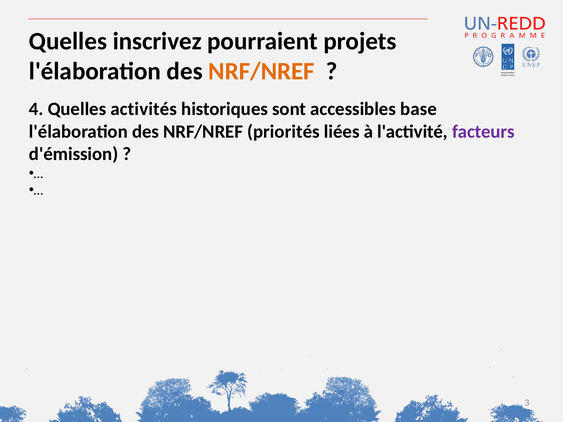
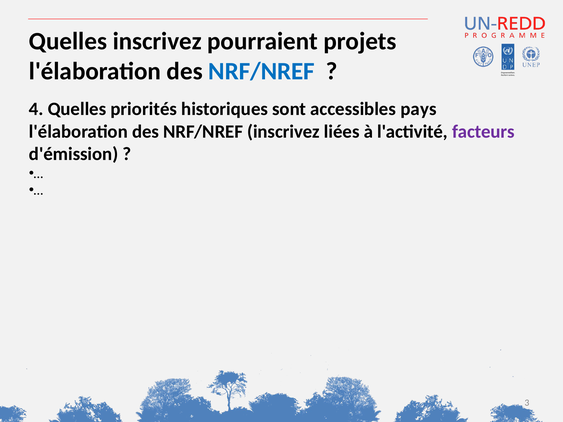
NRF/NREF at (261, 71) colour: orange -> blue
activités: activités -> priorités
base: base -> pays
NRF/NREF priorités: priorités -> inscrivez
